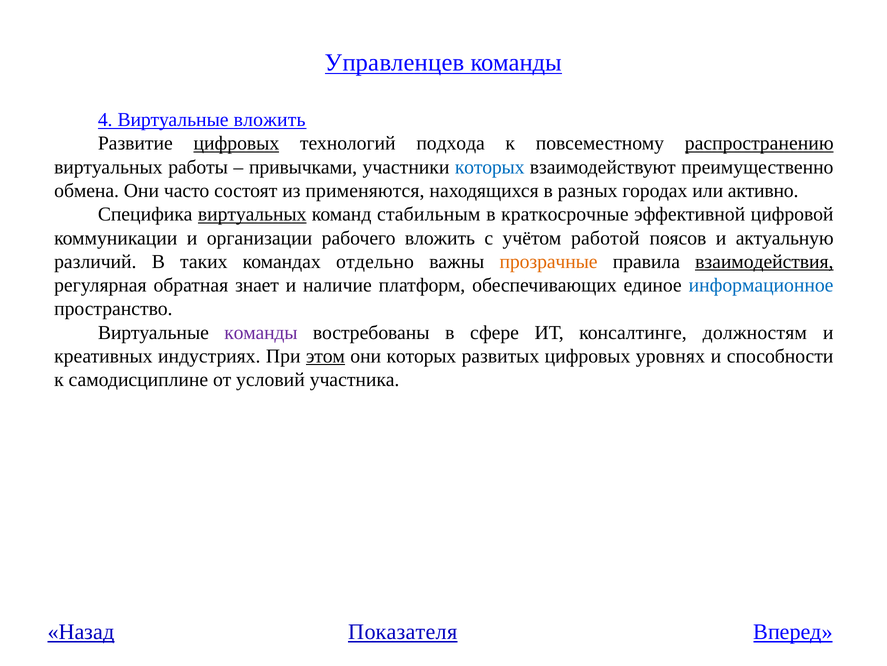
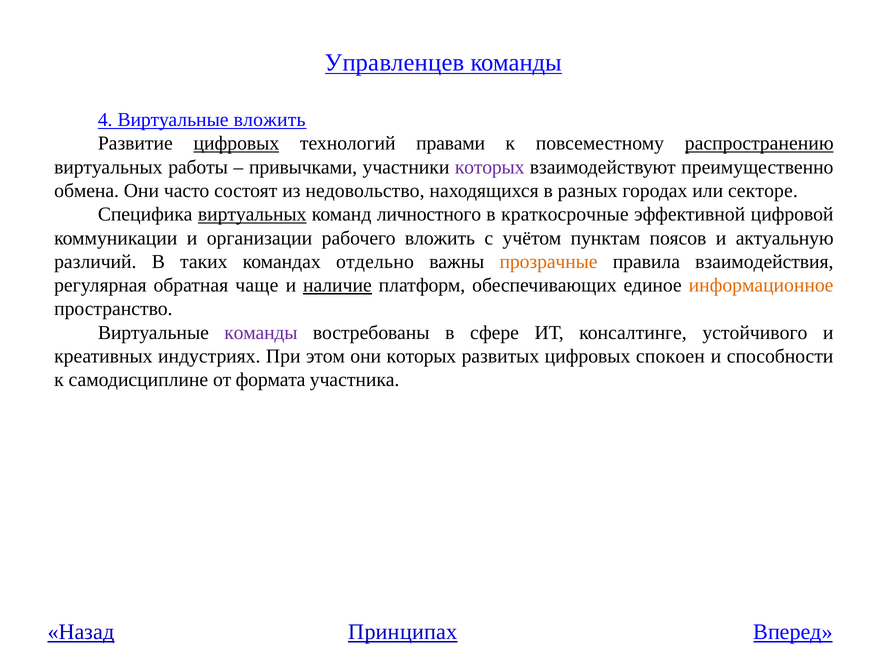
подхода: подхода -> правами
которых at (490, 167) colour: blue -> purple
применяются: применяются -> недовольство
активно: активно -> секторе
стабильным: стабильным -> личностного
работой: работой -> пунктам
взаимодействия underline: present -> none
знает: знает -> чаще
наличие underline: none -> present
информационное colour: blue -> orange
должностям: должностям -> устойчивого
этом underline: present -> none
уровнях: уровнях -> спокоен
условий: условий -> формата
Показателя: Показателя -> Принципах
